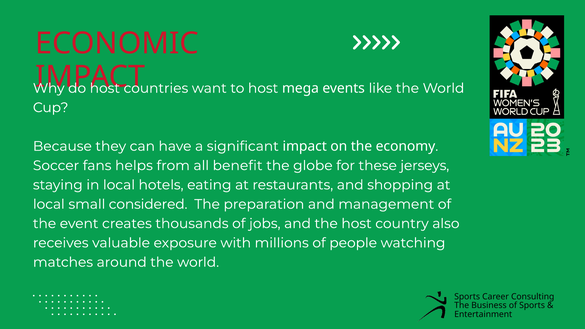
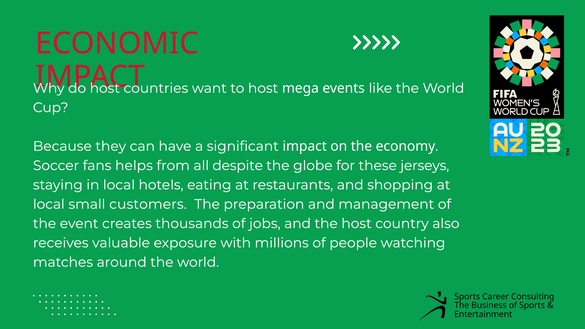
benefit: benefit -> despite
considered: considered -> customers
